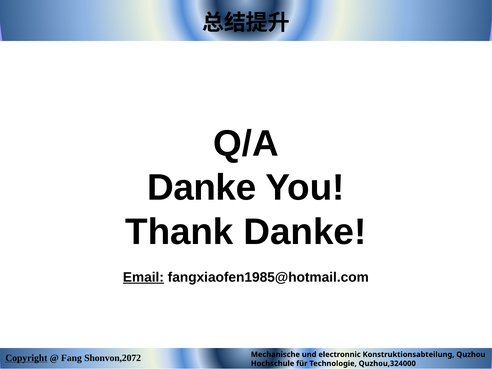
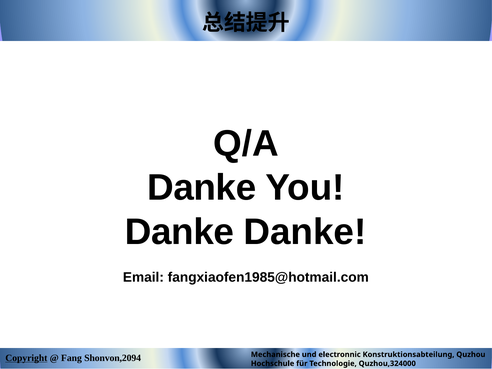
Thank at (179, 232): Thank -> Danke
Email underline: present -> none
Shonvon,2072: Shonvon,2072 -> Shonvon,2094
